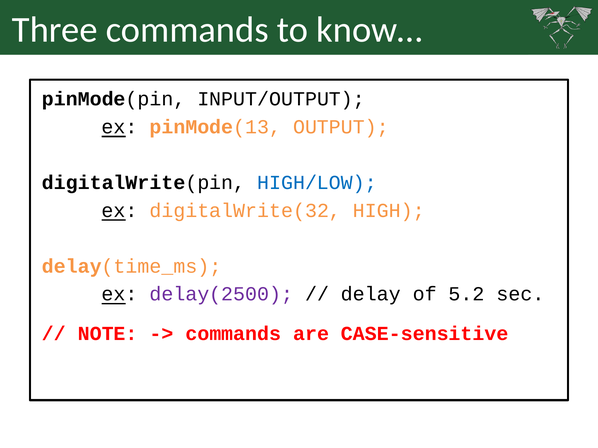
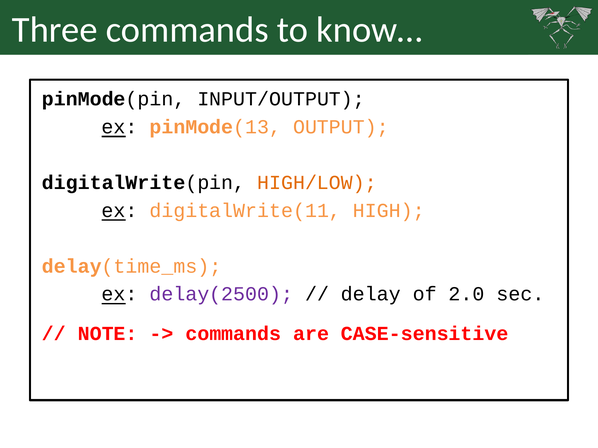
HIGH/LOW colour: blue -> orange
digitalWrite(32: digitalWrite(32 -> digitalWrite(11
5.2: 5.2 -> 2.0
